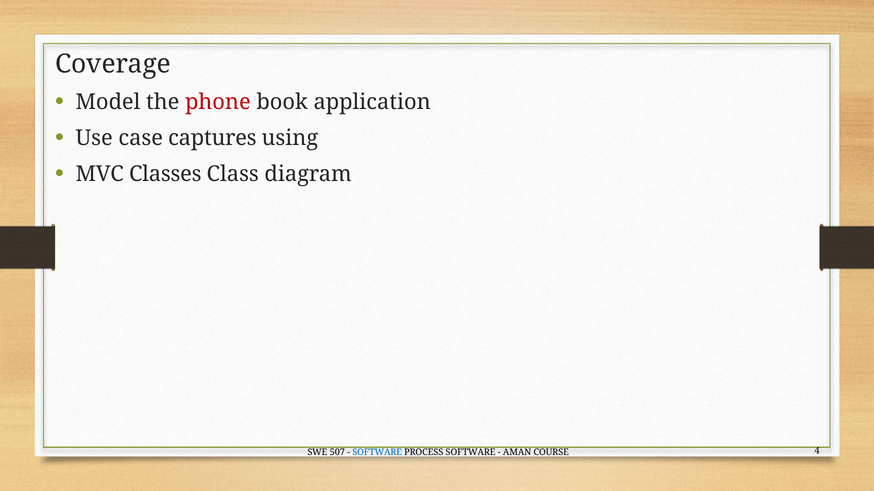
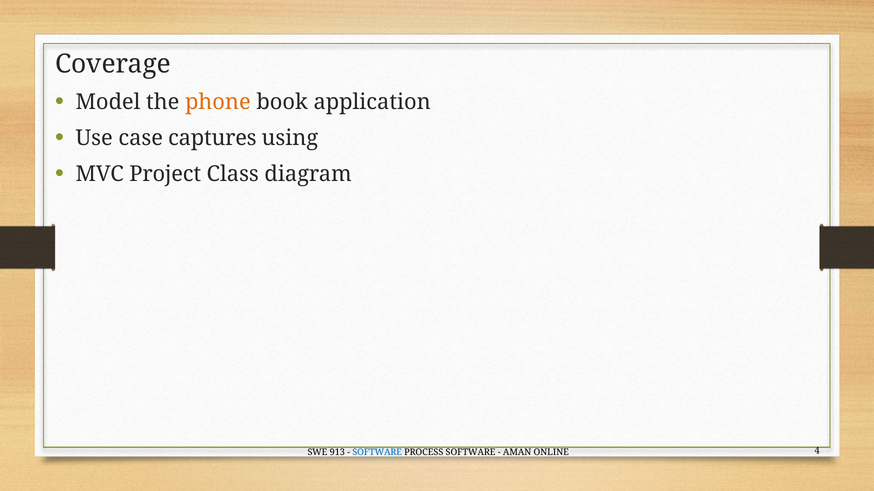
phone colour: red -> orange
Classes: Classes -> Project
507: 507 -> 913
COURSE: COURSE -> ONLINE
